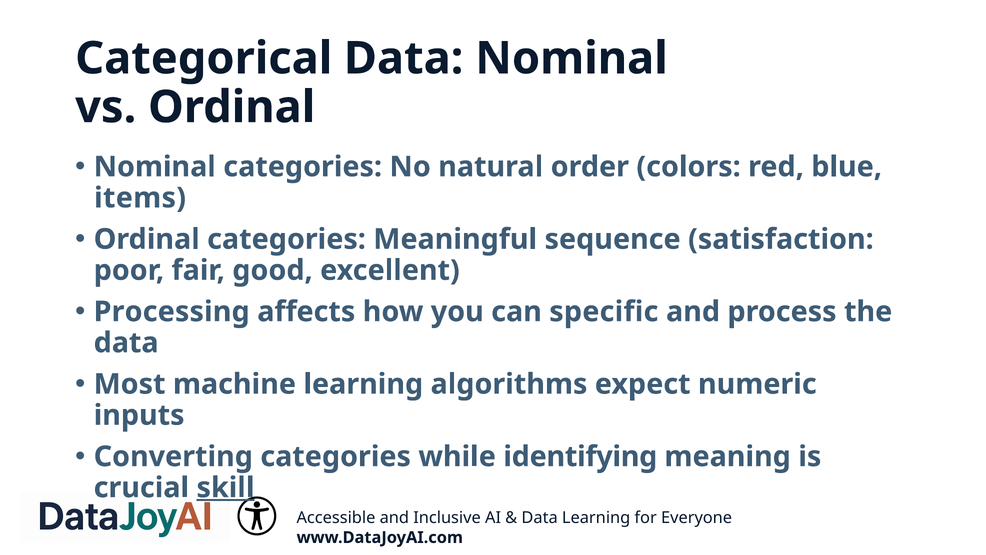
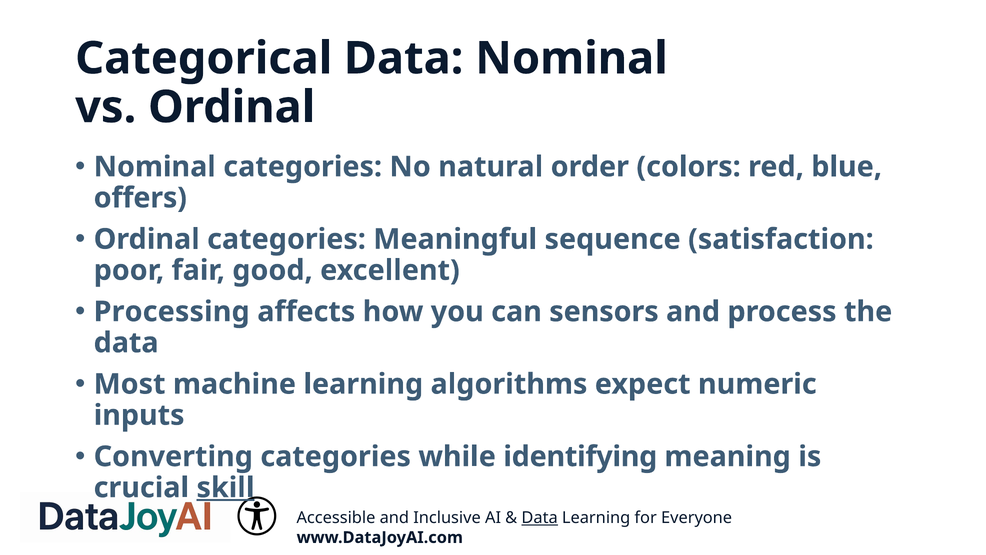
items: items -> offers
specific: specific -> sensors
Data at (540, 517) underline: none -> present
